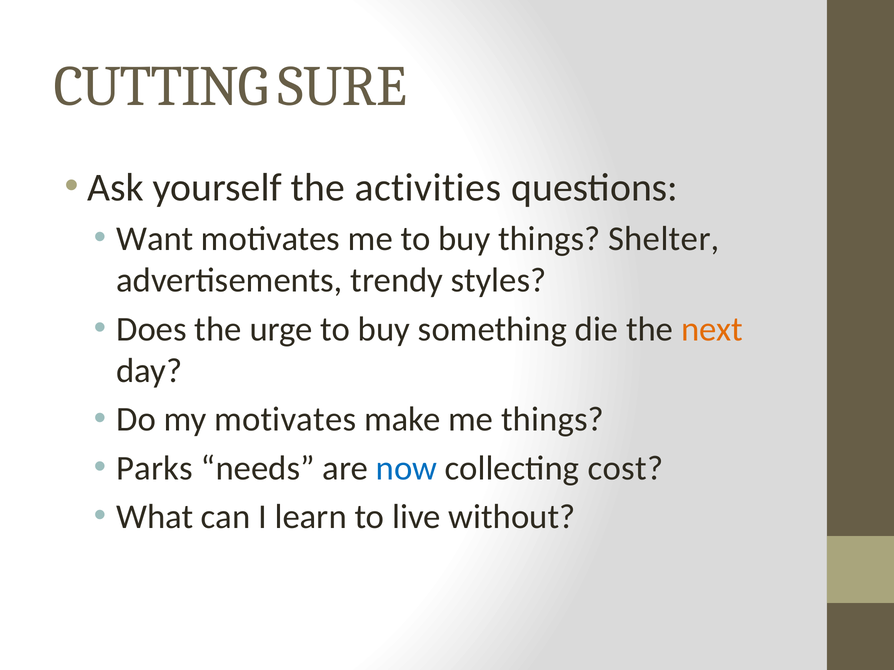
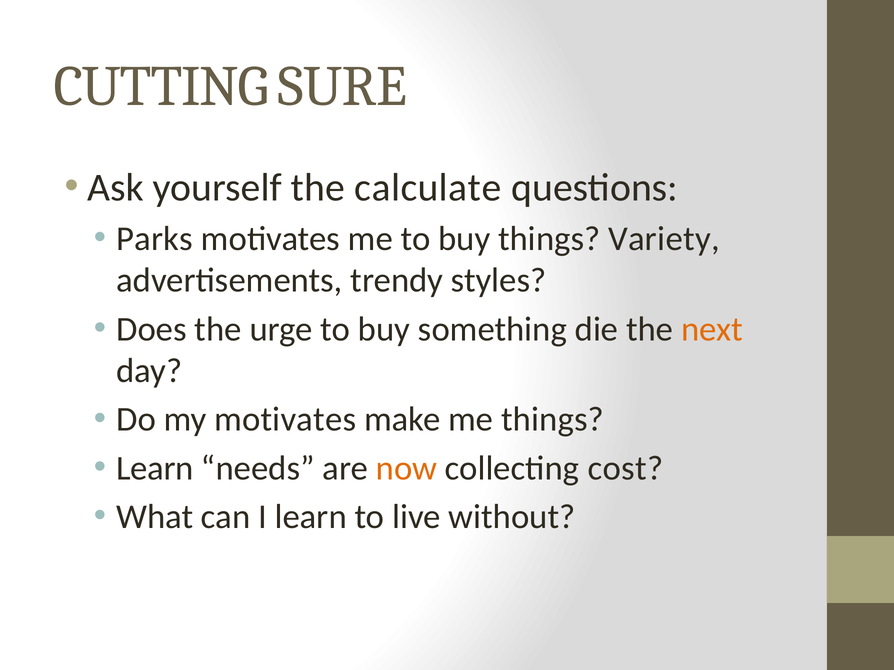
activities: activities -> calculate
Want: Want -> Parks
Shelter: Shelter -> Variety
Parks at (155, 469): Parks -> Learn
now colour: blue -> orange
